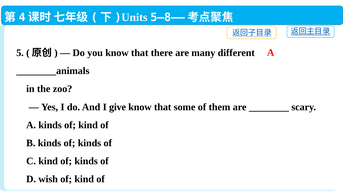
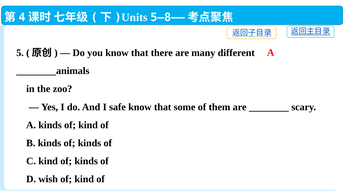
give: give -> safe
